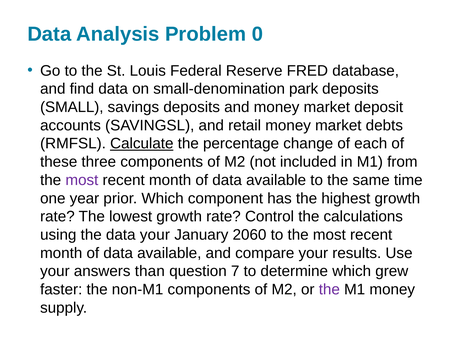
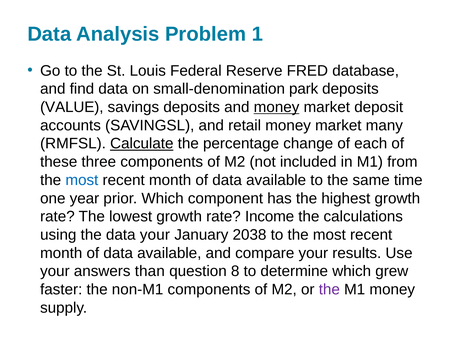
0: 0 -> 1
SMALL: SMALL -> VALUE
money at (277, 107) underline: none -> present
debts: debts -> many
most at (82, 180) colour: purple -> blue
Control: Control -> Income
2060: 2060 -> 2038
7: 7 -> 8
